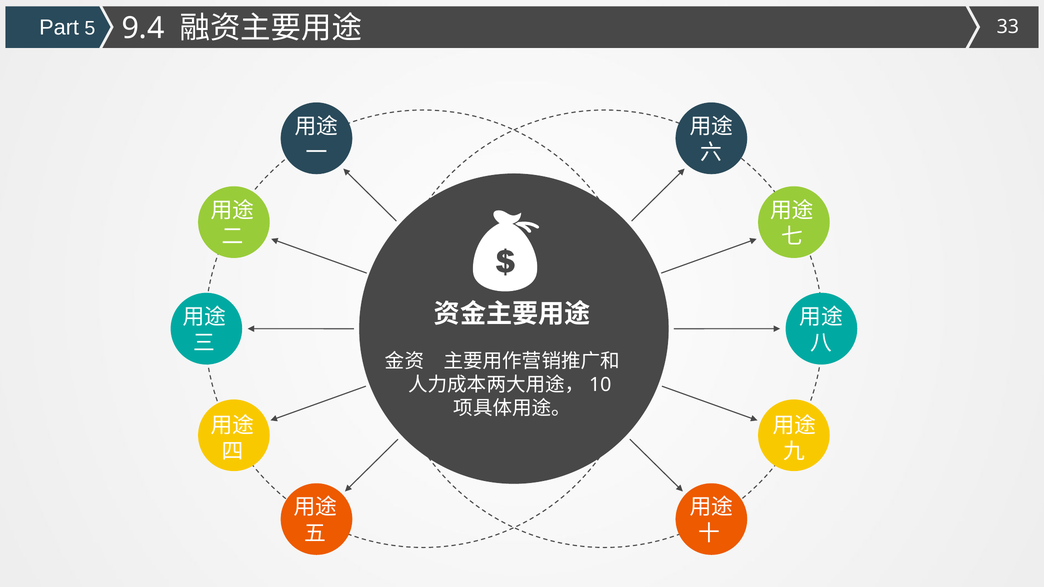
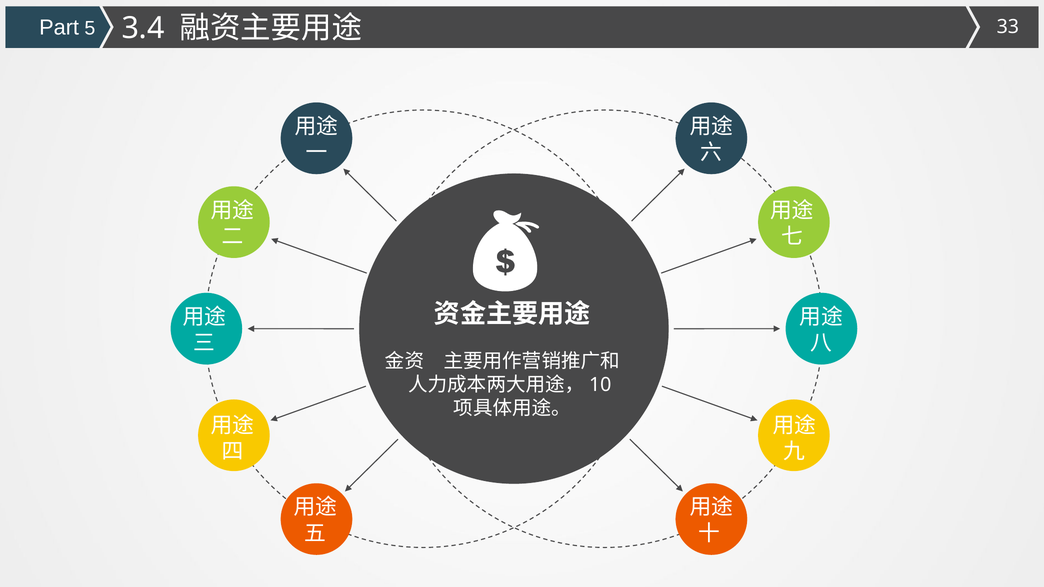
9.4: 9.4 -> 3.4
